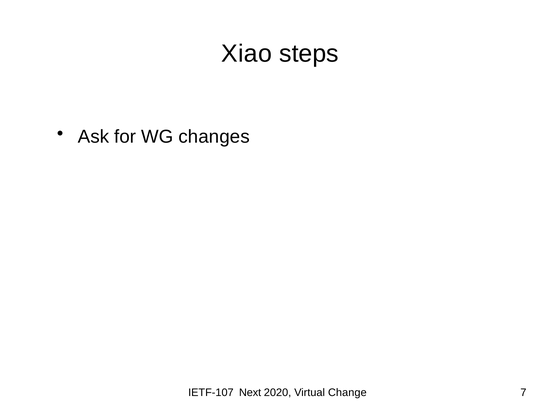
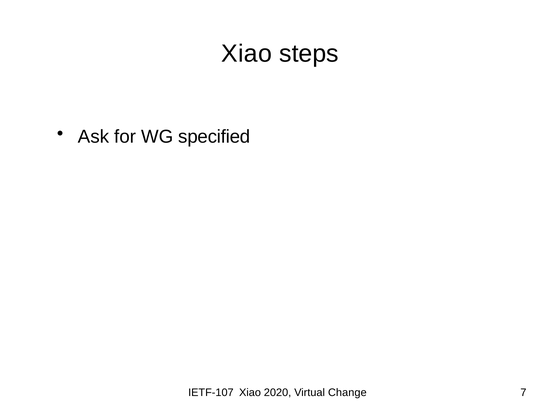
changes: changes -> specified
IETF-107 Next: Next -> Xiao
